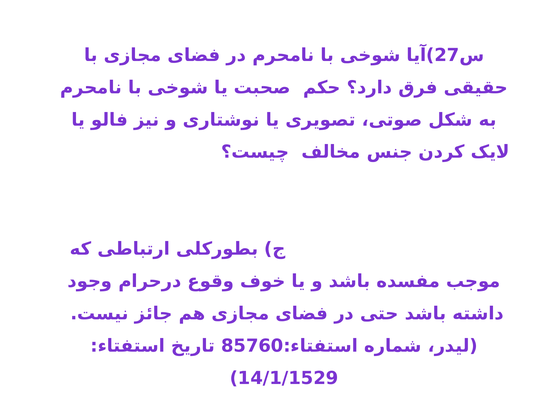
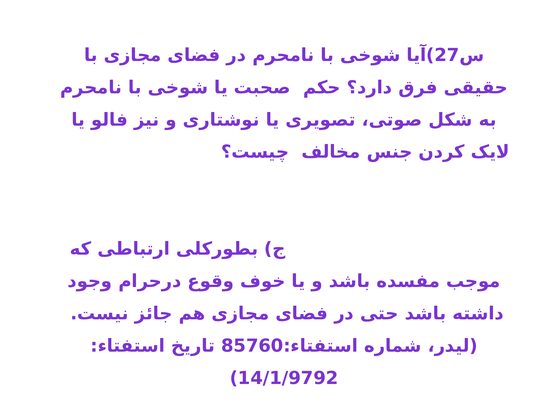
14/1/1529: 14/1/1529 -> 14/1/9792
